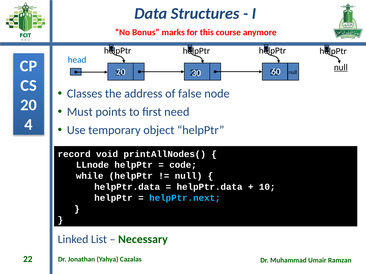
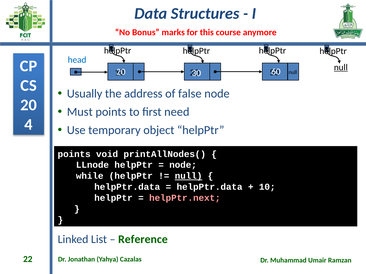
Classes: Classes -> Usually
record at (74, 154): record -> points
code at (183, 165): code -> node
null at (189, 176) underline: none -> present
helpPtr.next colour: light blue -> pink
Necessary: Necessary -> Reference
